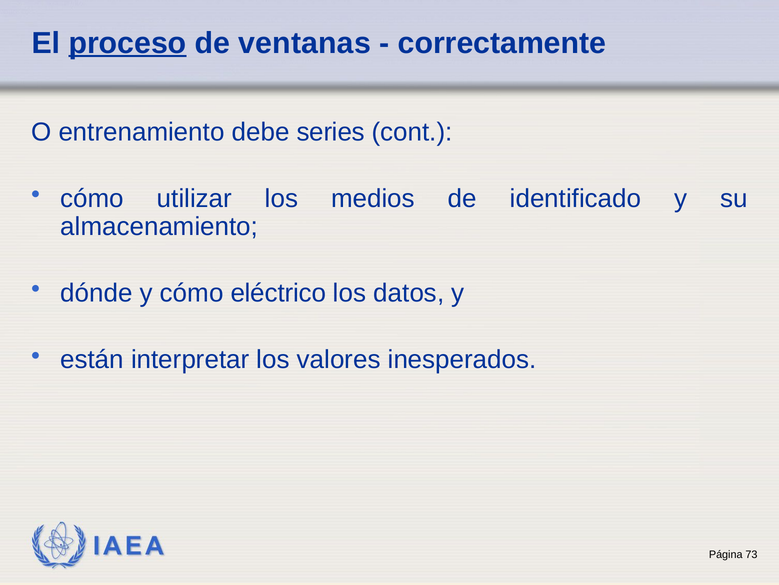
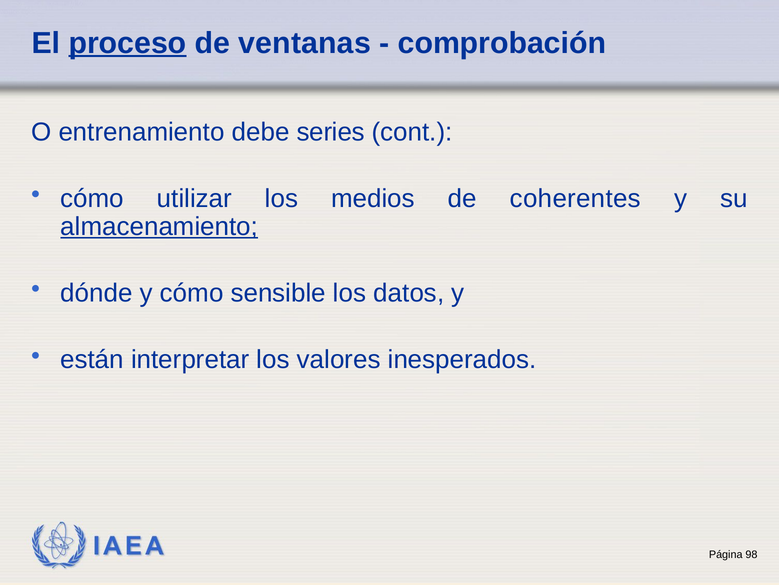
correctamente: correctamente -> comprobación
identificado: identificado -> coherentes
almacenamiento underline: none -> present
eléctrico: eléctrico -> sensible
73: 73 -> 98
